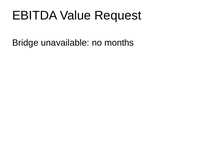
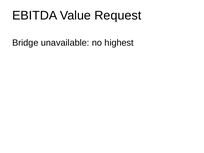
months: months -> highest
